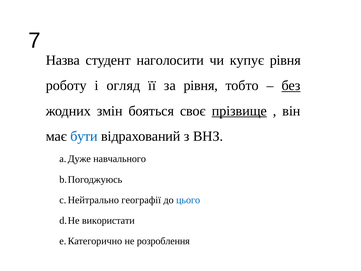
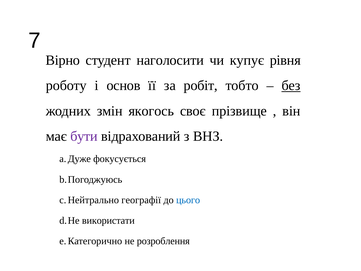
Назва: Назва -> Вірно
огляд: огляд -> основ
за рівня: рівня -> робіт
бояться: бояться -> якогось
прізвище underline: present -> none
бути colour: blue -> purple
навчального: навчального -> фокусується
